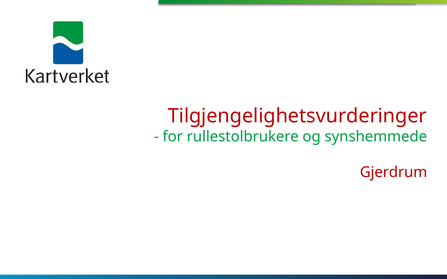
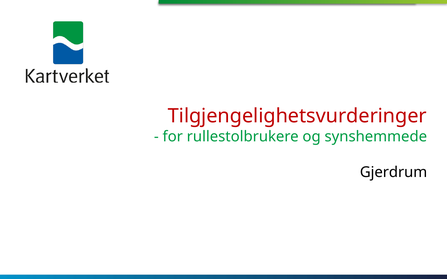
Gjerdrum colour: red -> black
